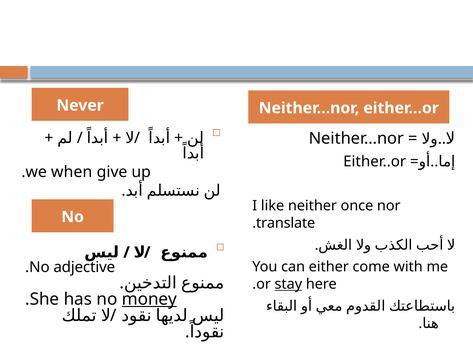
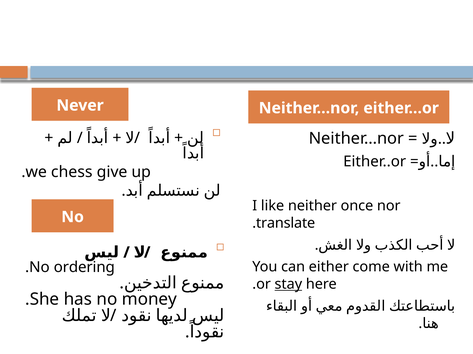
when: when -> chess
adjective: adjective -> ordering
money underline: present -> none
